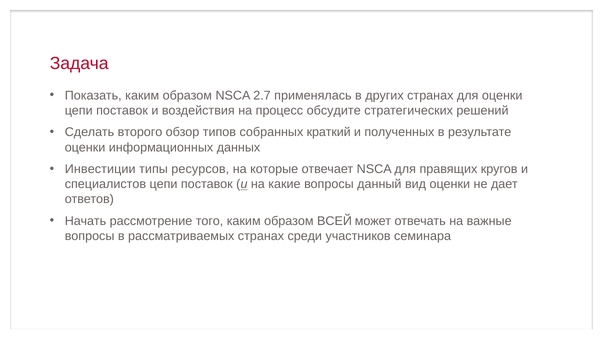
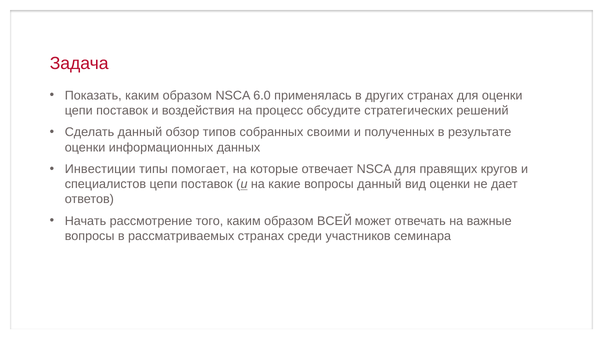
2.7: 2.7 -> 6.0
Сделать второго: второго -> данный
краткий: краткий -> своими
ресурсов: ресурсов -> помогает
